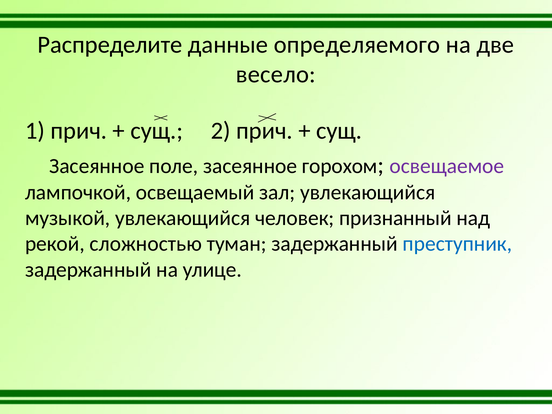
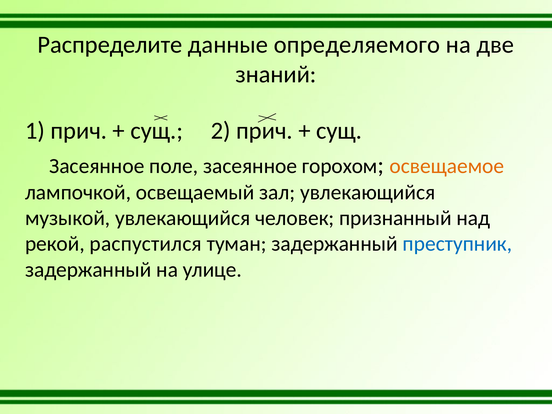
весело: весело -> знаний
освещаемое colour: purple -> orange
сложностью: сложностью -> распустился
